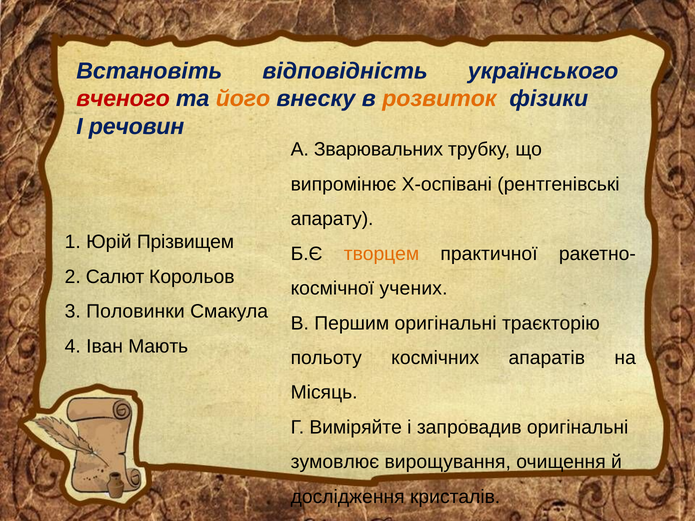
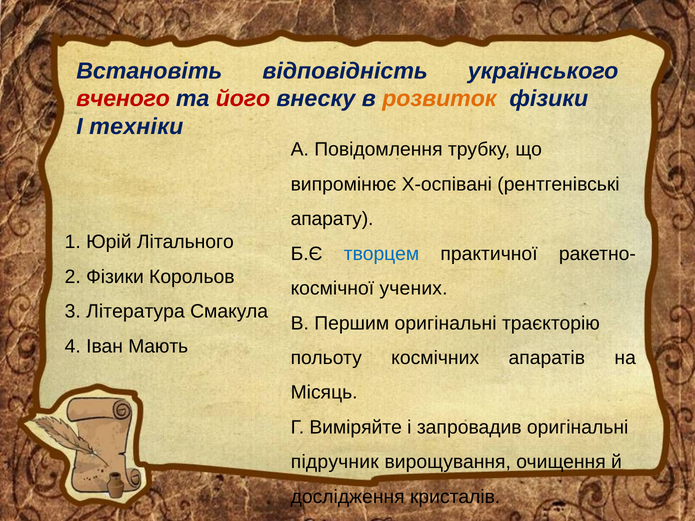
його colour: orange -> red
речовин: речовин -> техніки
Зварювальних: Зварювальних -> Повідомлення
Прізвищем: Прізвищем -> Літального
творцем colour: orange -> blue
2 Салют: Салют -> Фізики
Половинки: Половинки -> Література
зумовлює: зумовлює -> підручник
